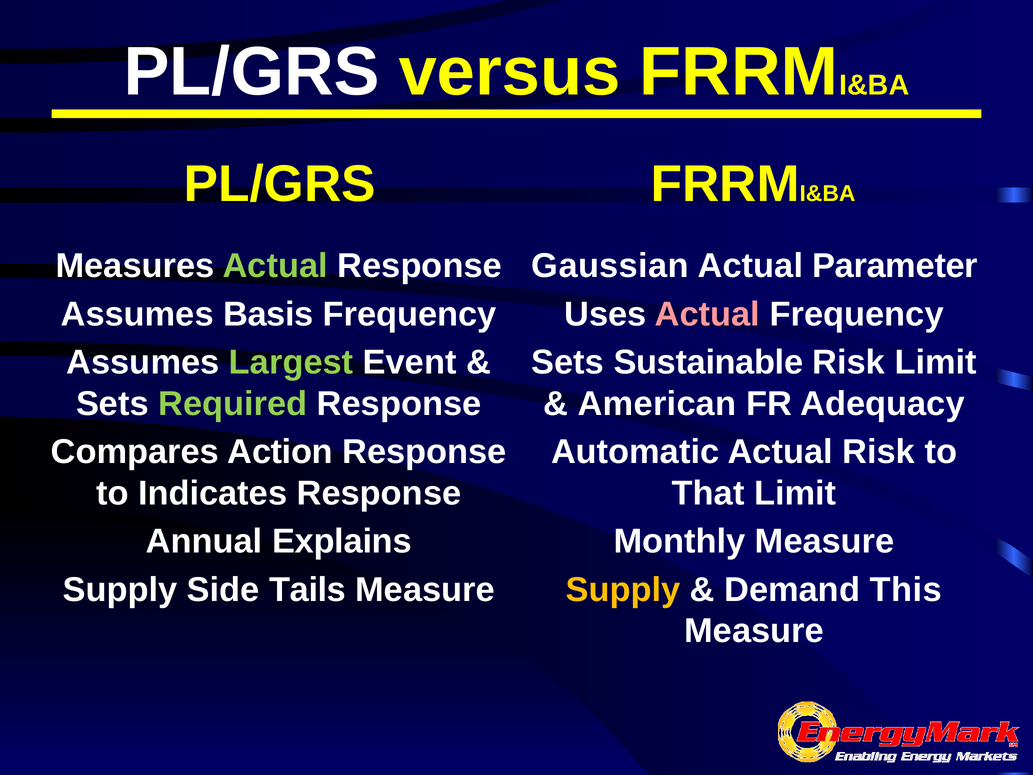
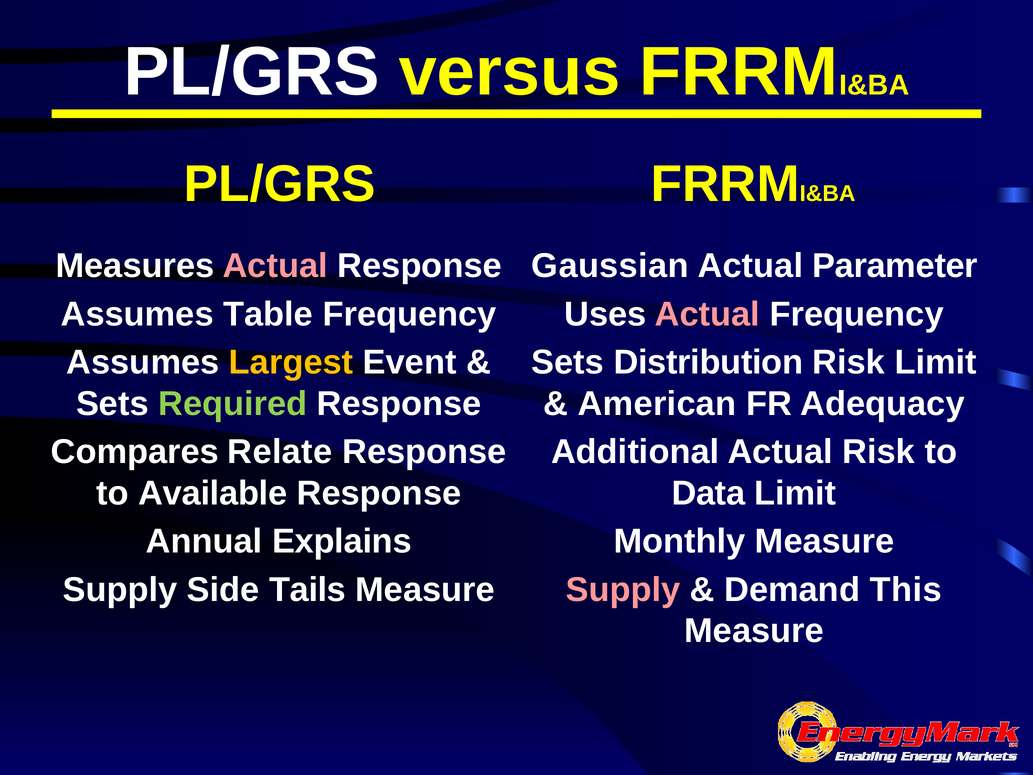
Actual at (275, 266) colour: light green -> pink
Basis: Basis -> Table
Largest colour: light green -> yellow
Sustainable: Sustainable -> Distribution
Action: Action -> Relate
Automatic: Automatic -> Additional
Indicates: Indicates -> Available
That: That -> Data
Supply at (623, 589) colour: yellow -> pink
